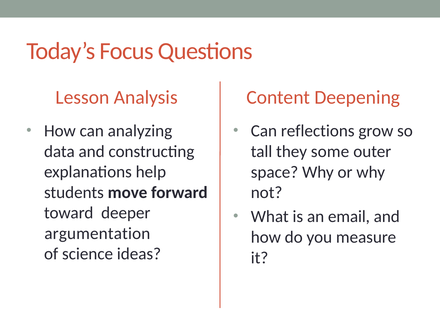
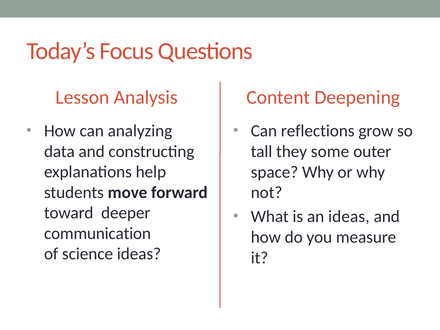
an email: email -> ideas
argumentation: argumentation -> communication
